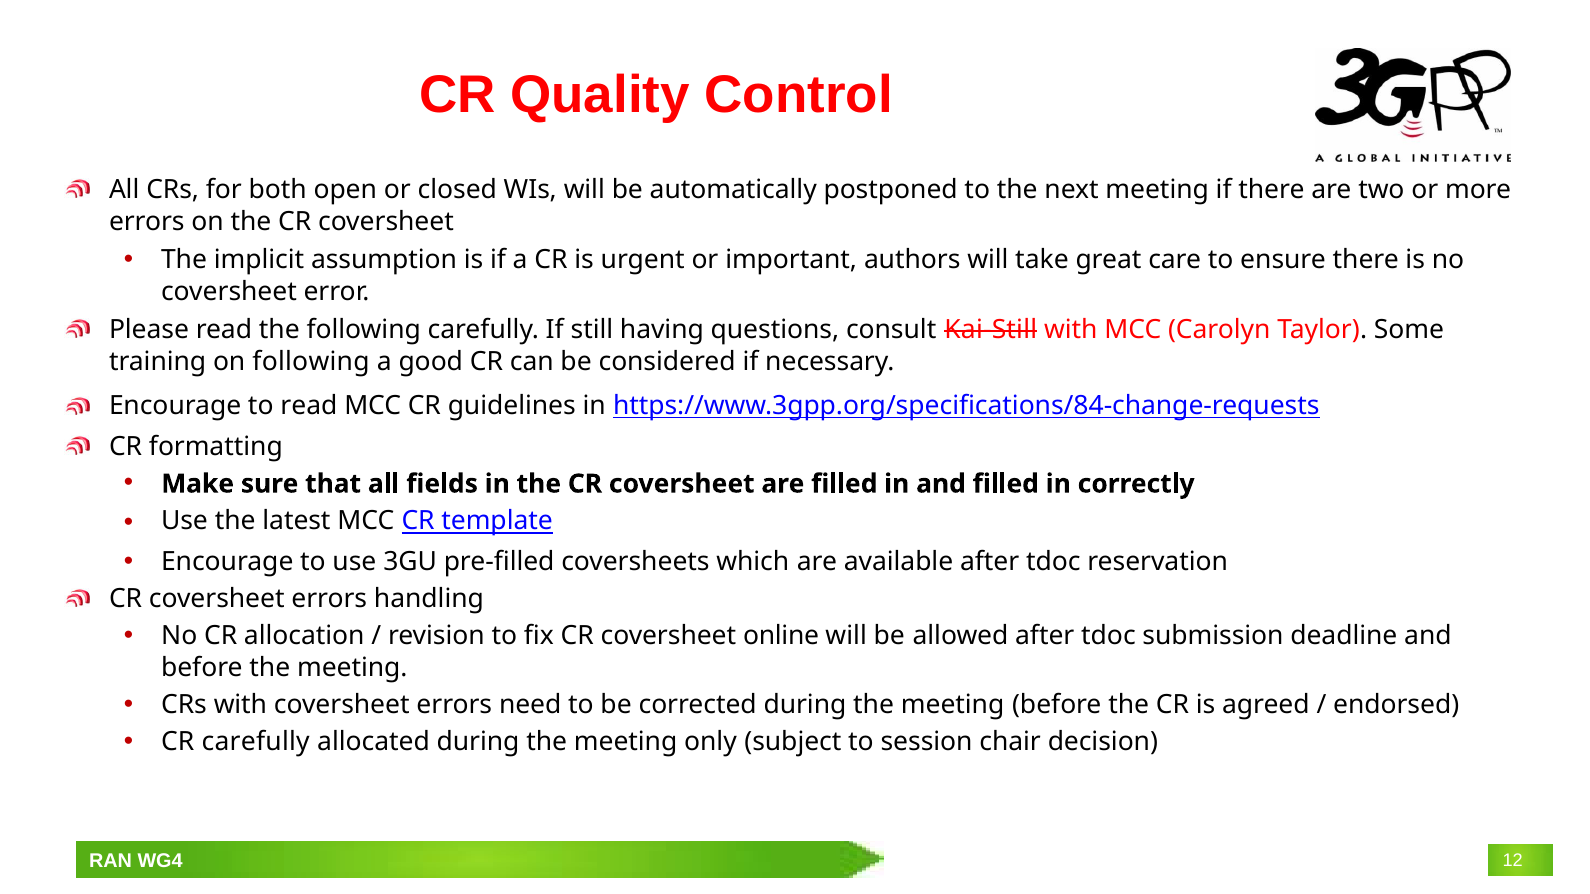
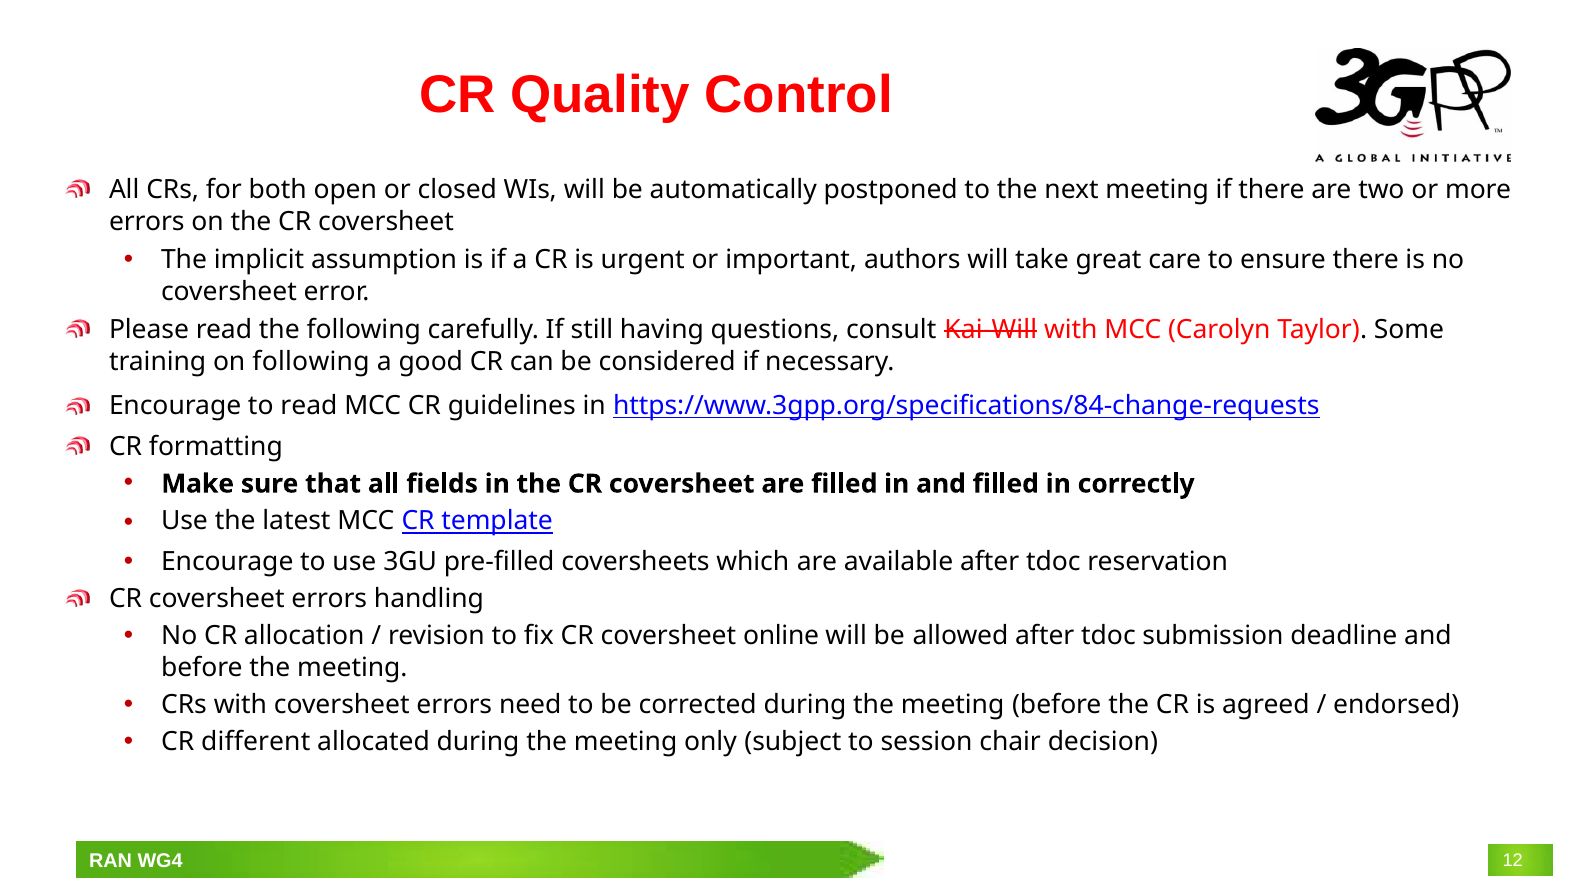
Kai-Still: Kai-Still -> Kai-Will
CR carefully: carefully -> different
